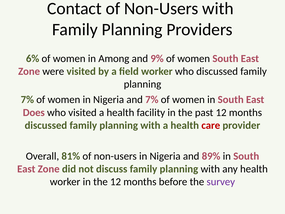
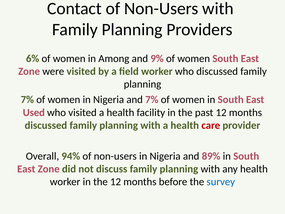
Does: Does -> Used
81%: 81% -> 94%
survey colour: purple -> blue
